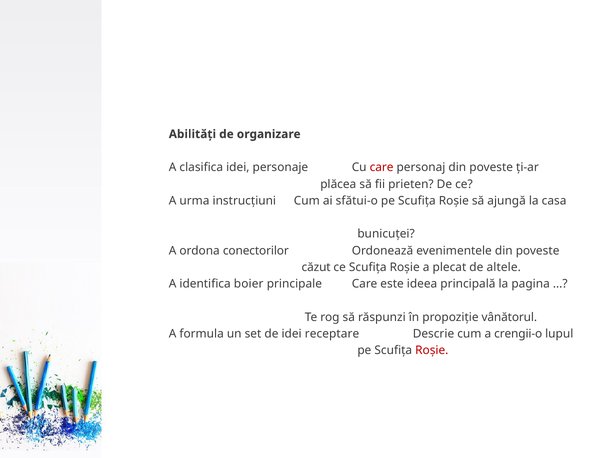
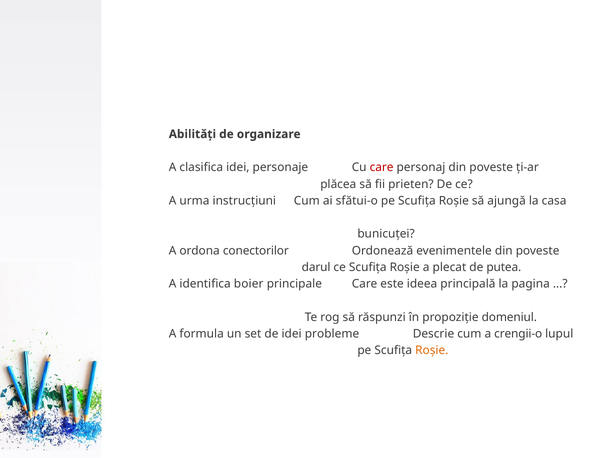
căzut: căzut -> darul
altele: altele -> putea
vânătorul: vânătorul -> domeniul
receptare: receptare -> probleme
Roşie at (432, 350) colour: red -> orange
